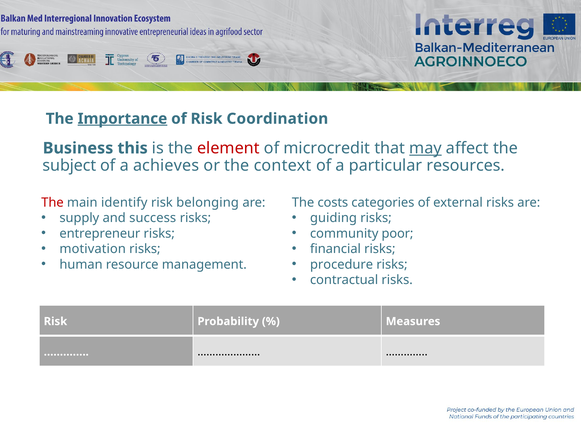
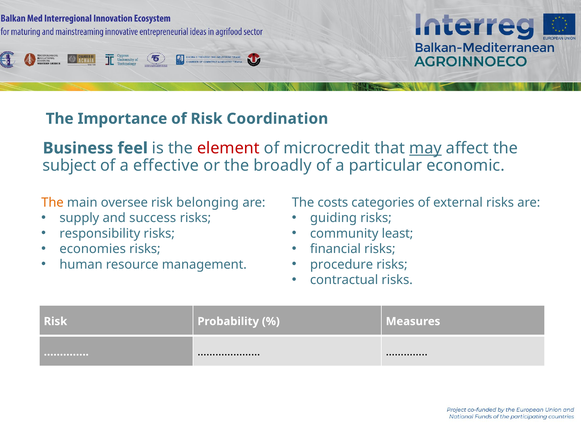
Importance underline: present -> none
this: this -> feel
achieves: achieves -> effective
context: context -> broadly
resources: resources -> economic
The at (52, 202) colour: red -> orange
identify: identify -> oversee
poor: poor -> least
entrepreneur: entrepreneur -> responsibility
motivation: motivation -> economies
